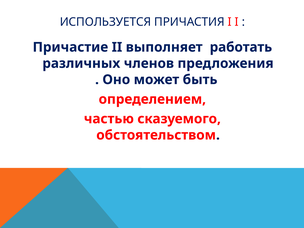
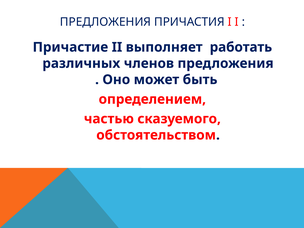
ИСПОЛЬЗУЕТСЯ at (106, 22): ИСПОЛЬЗУЕТСЯ -> ПРЕДЛОЖЕНИЯ
